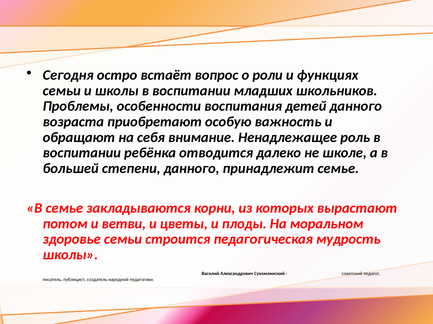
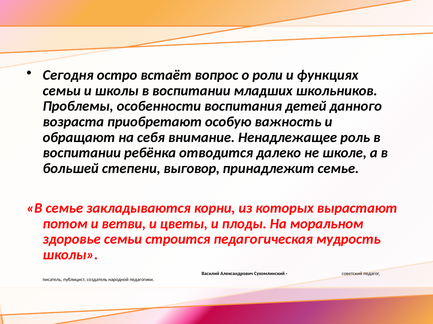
степени данного: данного -> выговор
